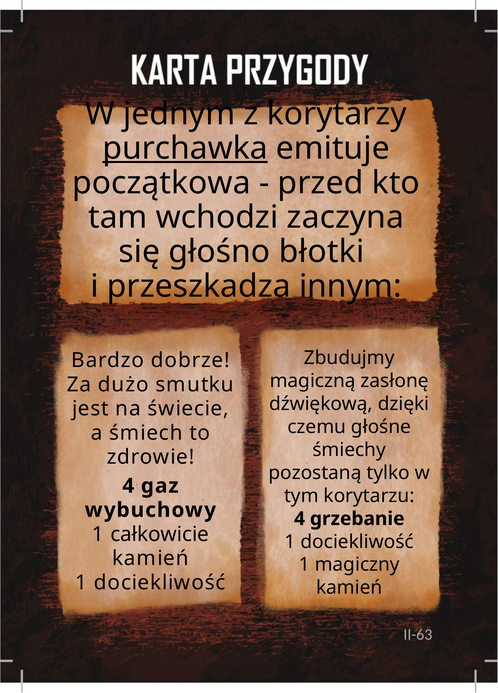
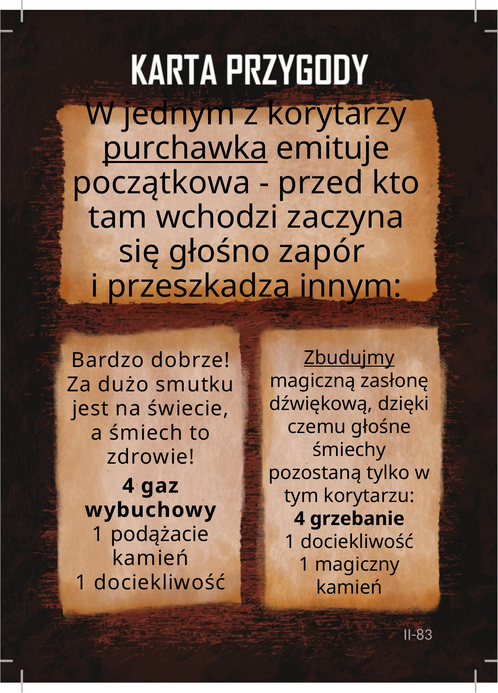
błotki: błotki -> zapór
Zbudujmy underline: none -> present
całkowicie: całkowicie -> podążacie
II-63: II-63 -> II-83
